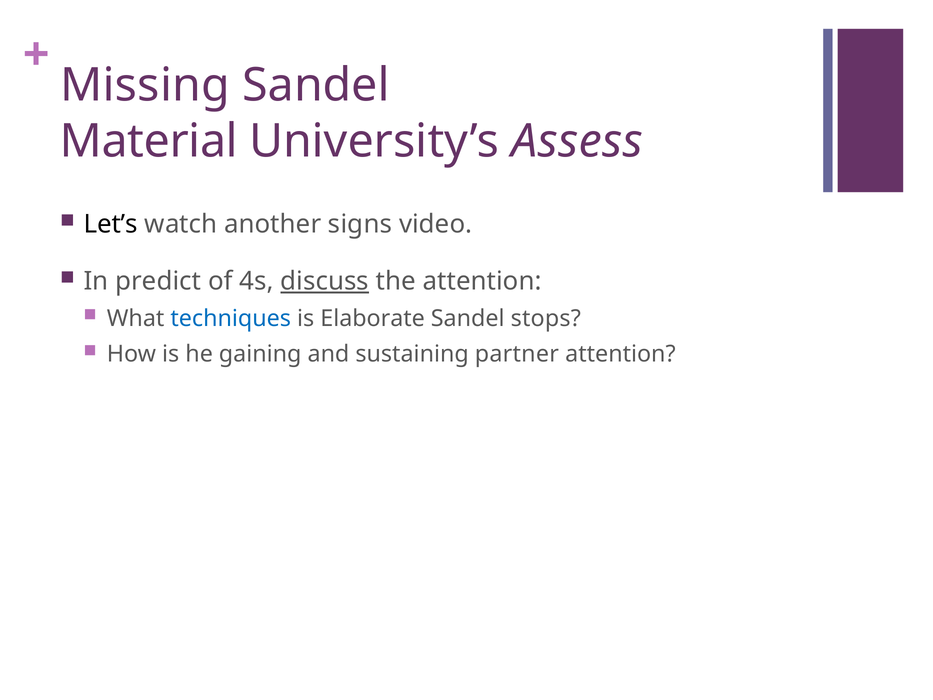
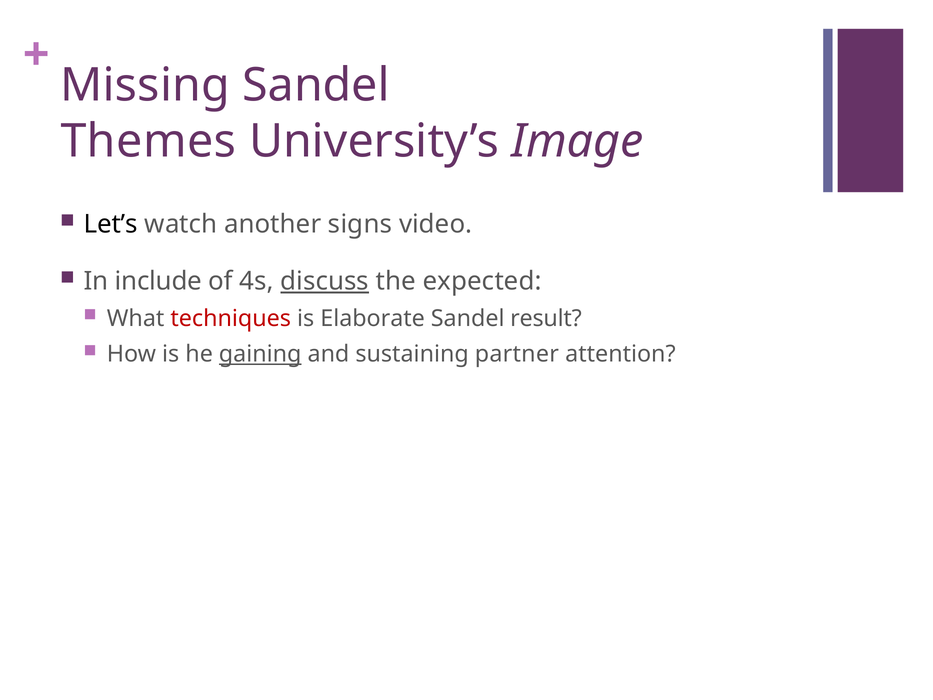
Material: Material -> Themes
Assess: Assess -> Image
predict: predict -> include
the attention: attention -> expected
techniques colour: blue -> red
stops: stops -> result
gaining underline: none -> present
